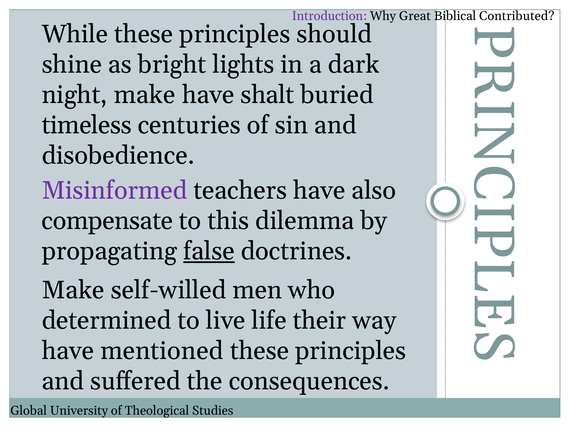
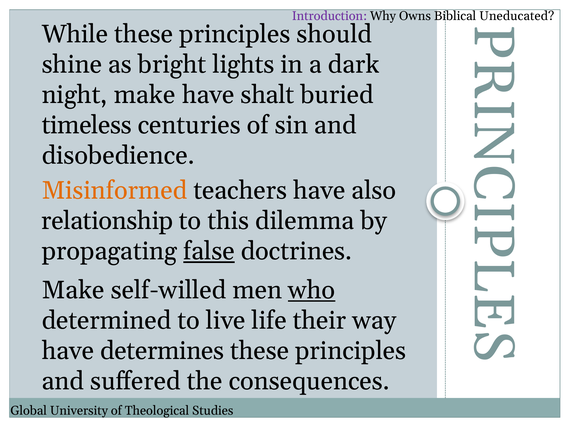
Great: Great -> Owns
Contributed: Contributed -> Uneducated
Misinformed colour: purple -> orange
compensate: compensate -> relationship
who underline: none -> present
mentioned: mentioned -> determines
